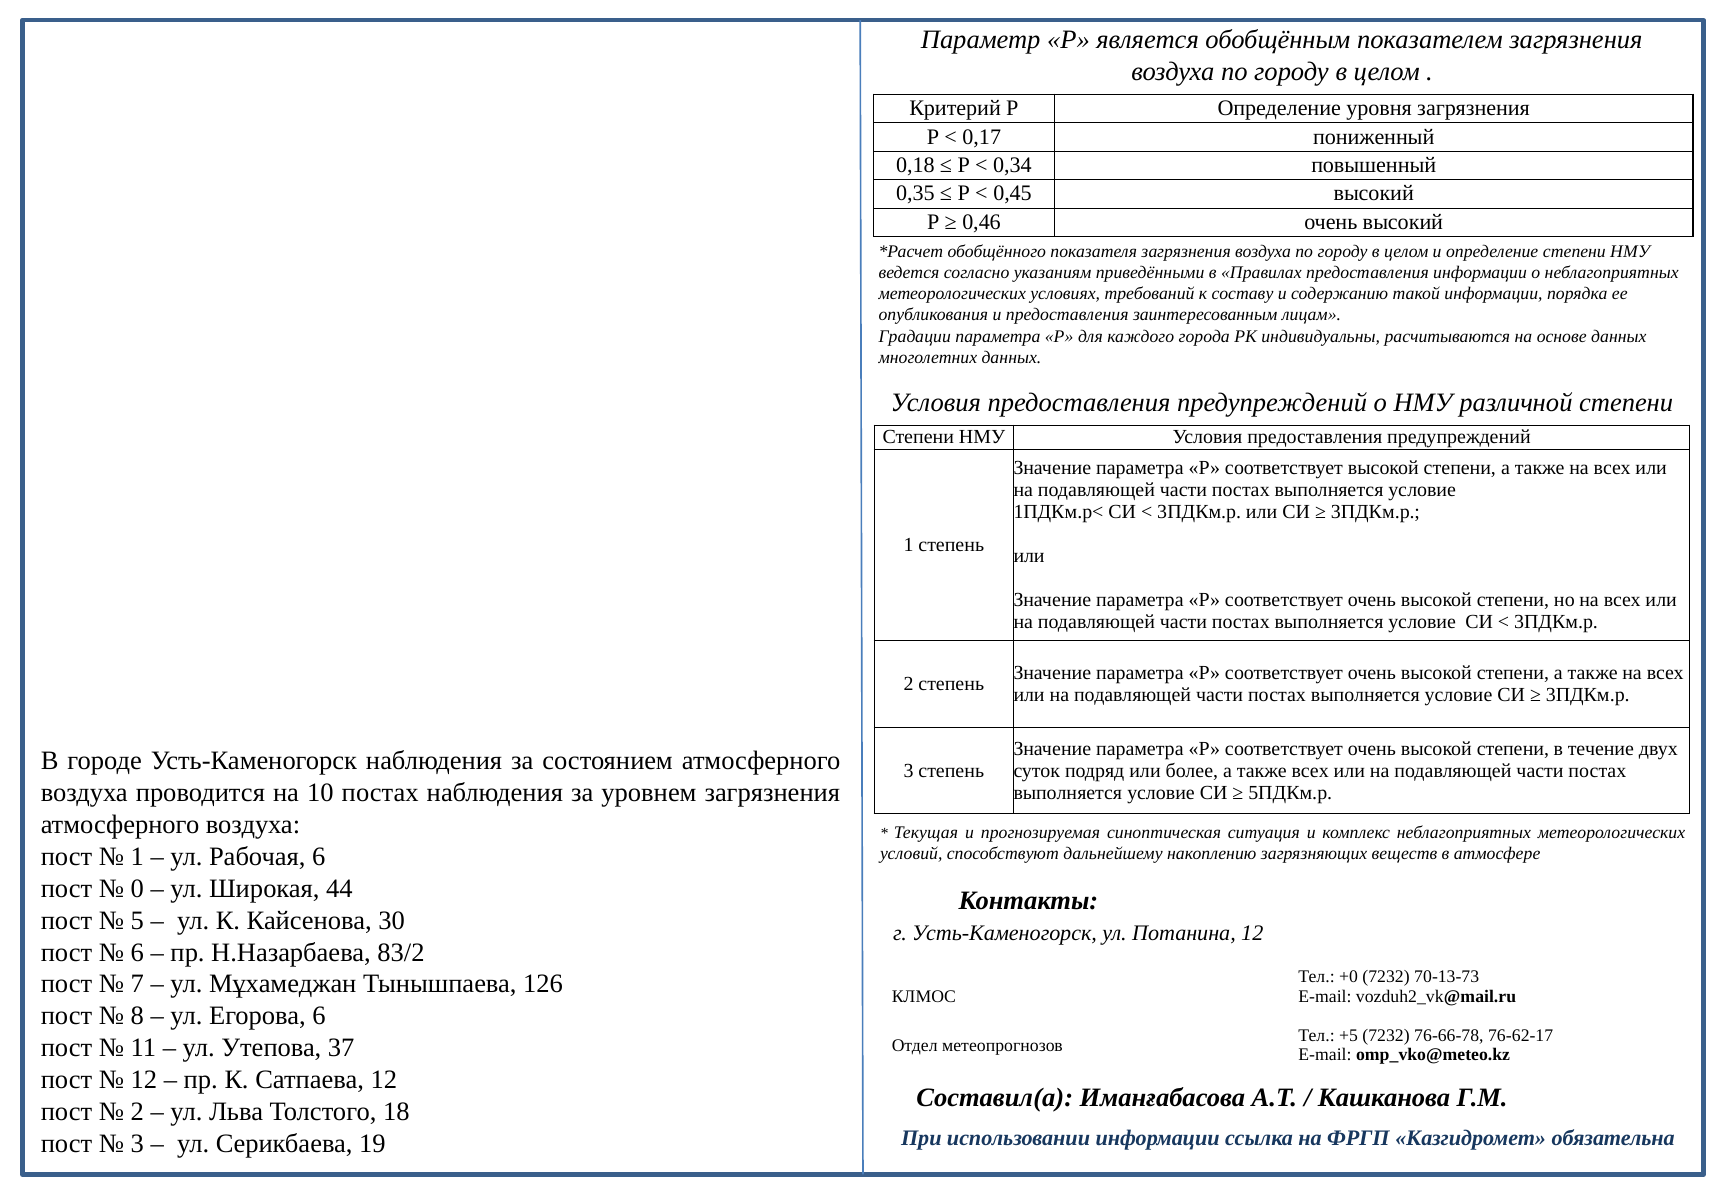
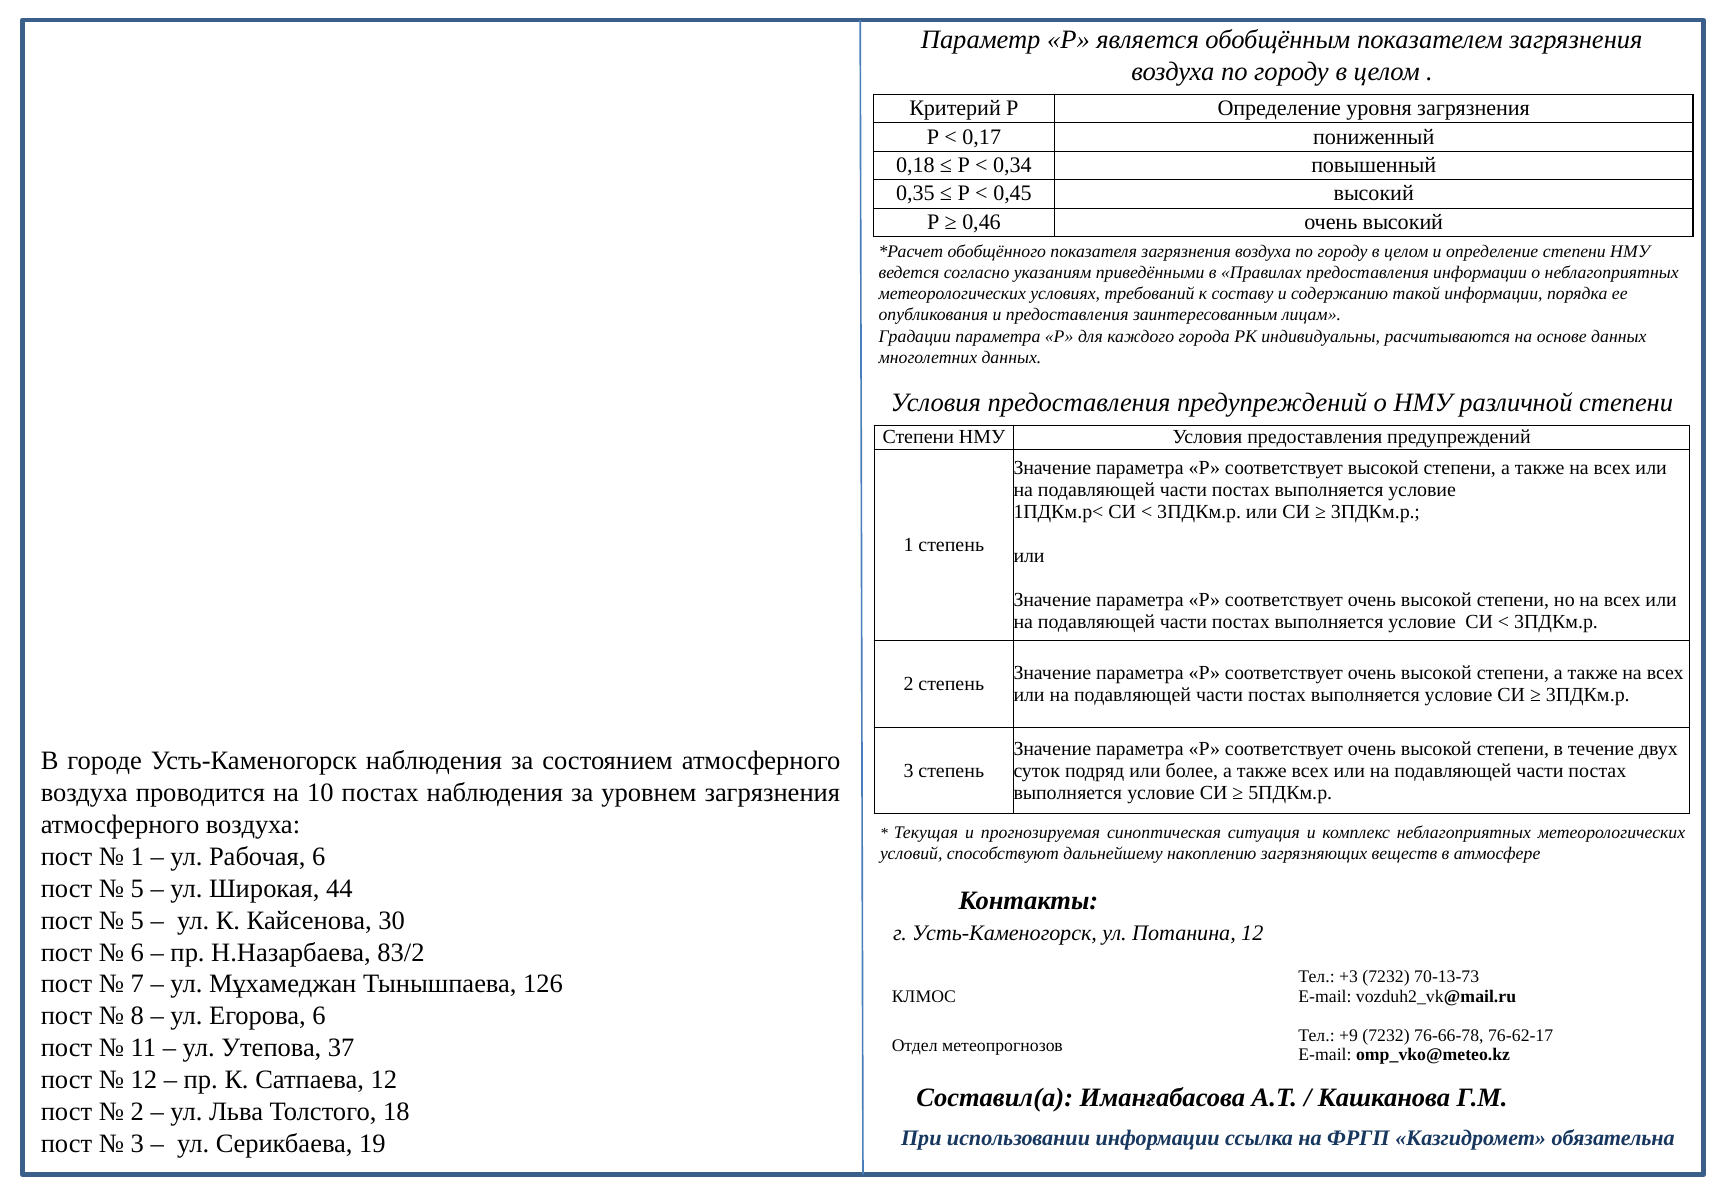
0 at (137, 888): 0 -> 5
+0: +0 -> +3
+5: +5 -> +9
